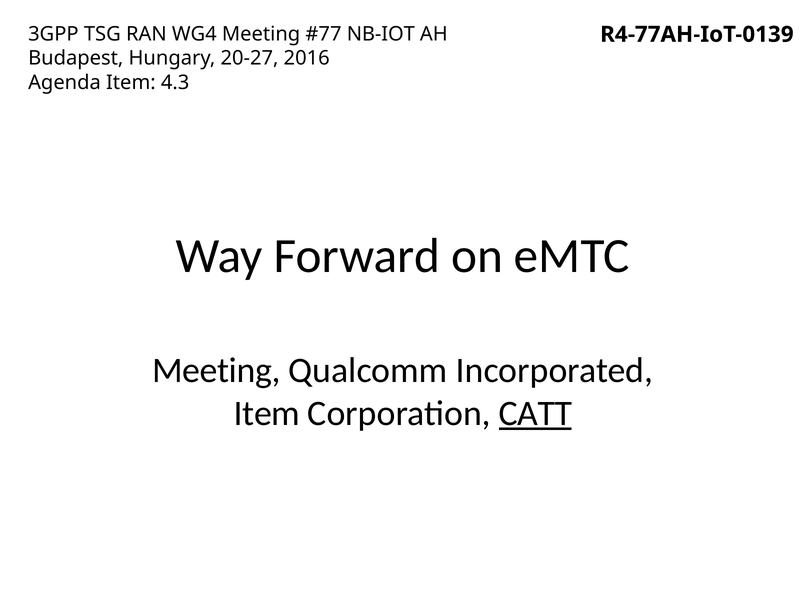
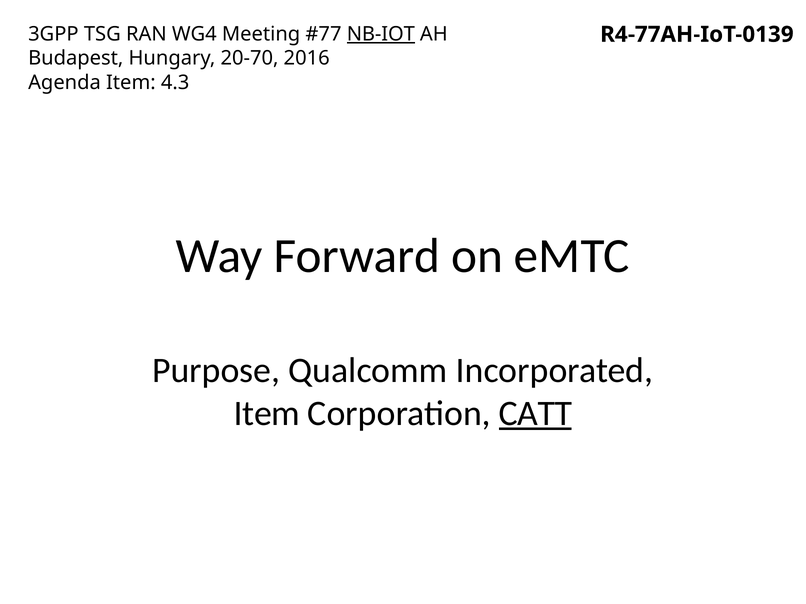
NB-IOT underline: none -> present
20-27: 20-27 -> 20-70
Meeting at (216, 371): Meeting -> Purpose
